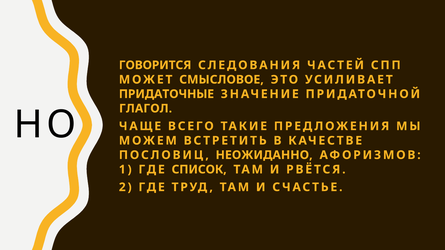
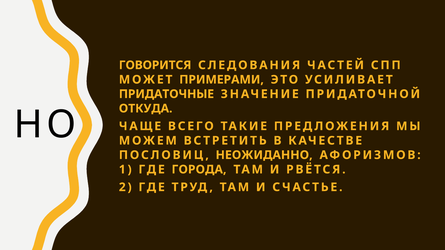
СМЫСЛОВОЕ: СМЫСЛОВОЕ -> ПРИМЕРАМИ
ГЛАГОЛ: ГЛАГОЛ -> ОТКУДА
СПИСОК: СПИСОК -> ГОРОДА
